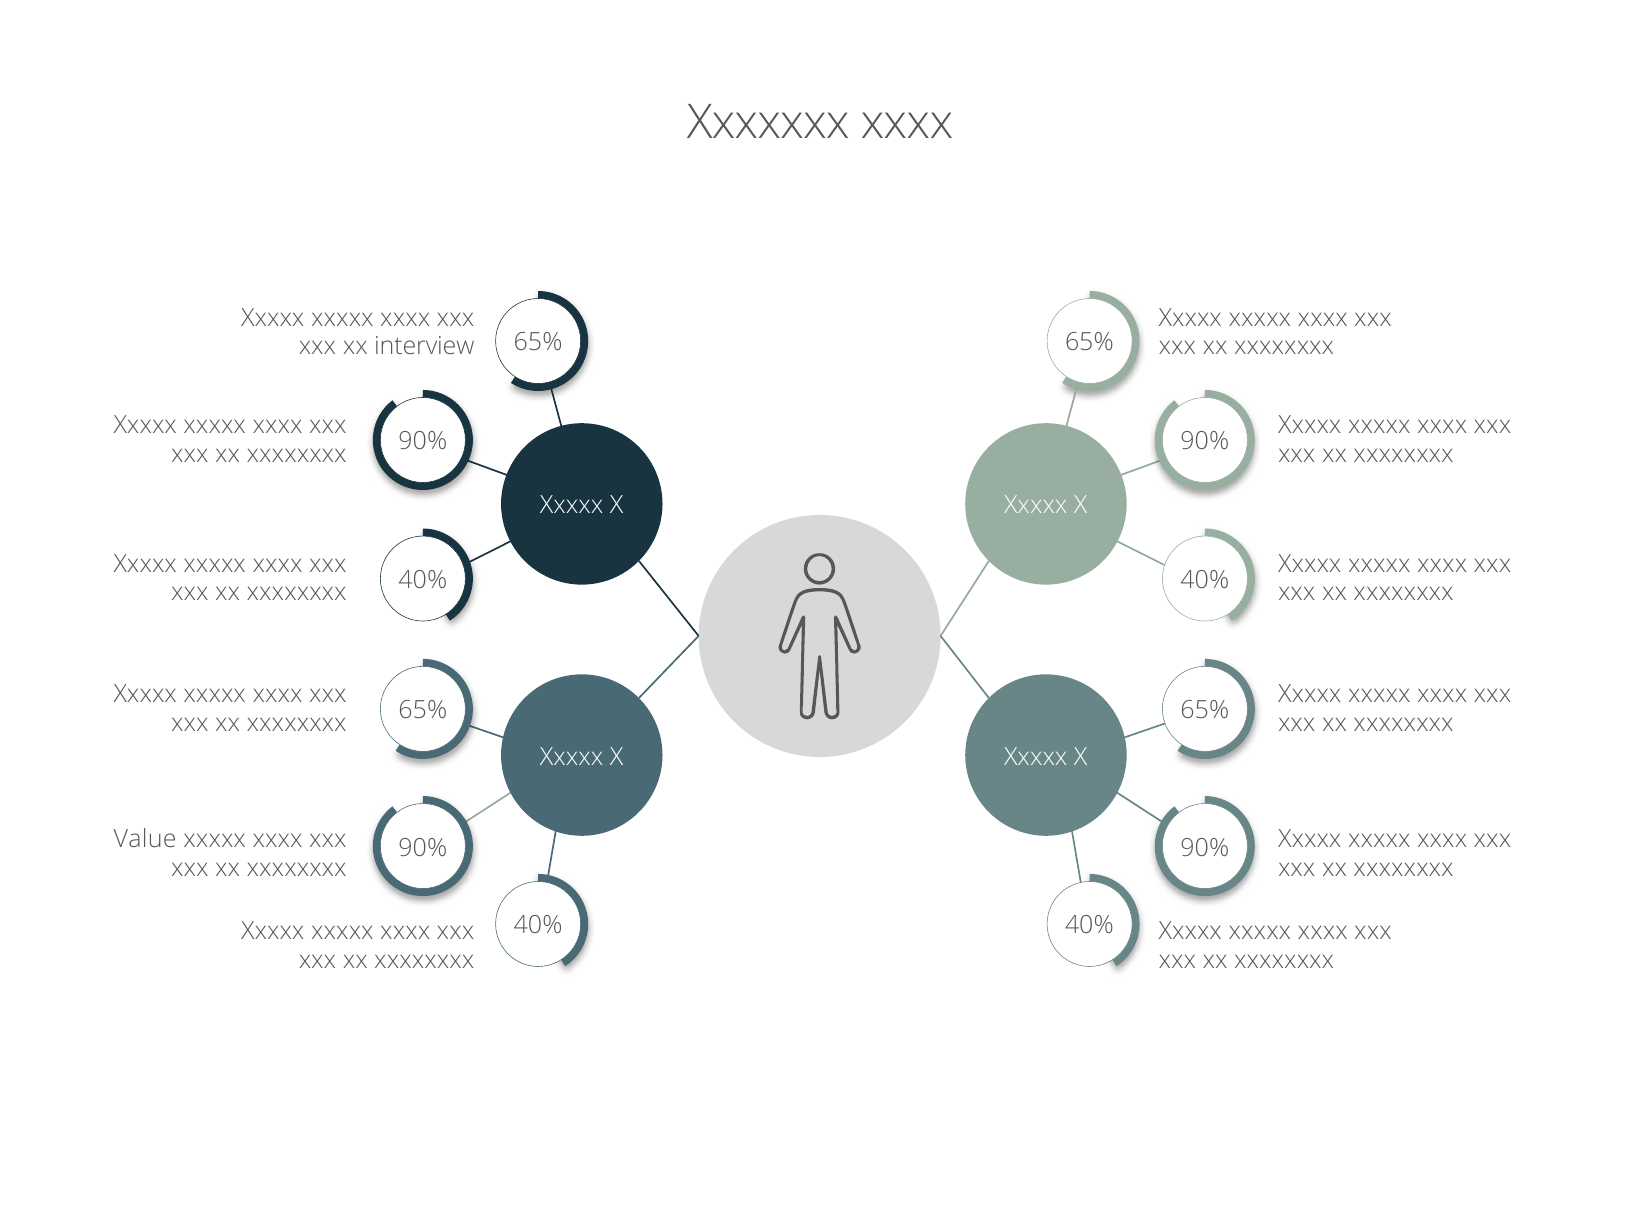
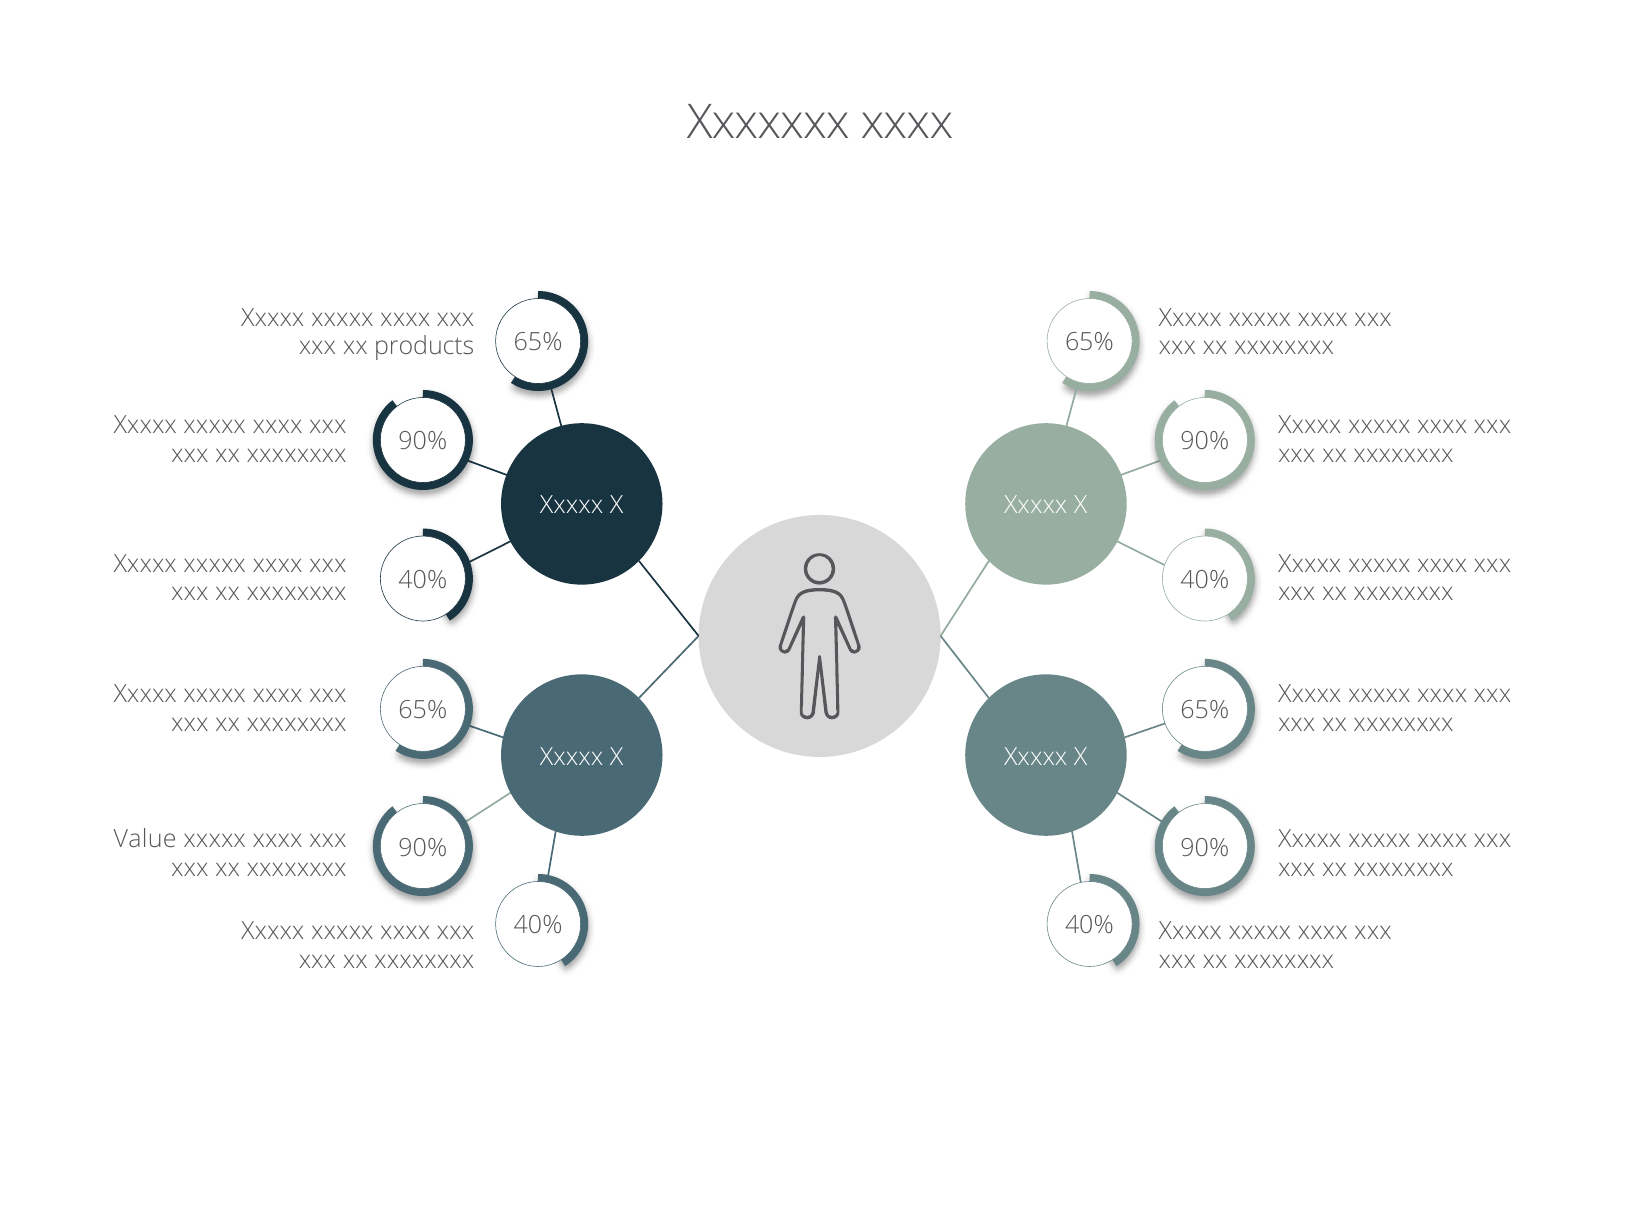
interview: interview -> products
